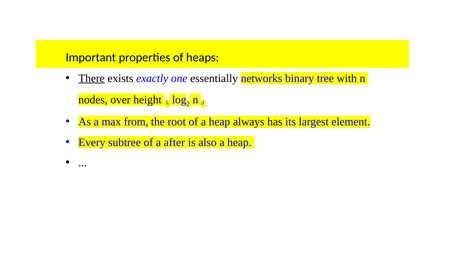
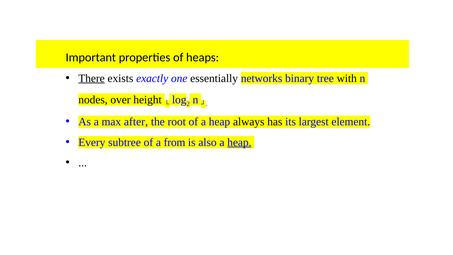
from: from -> after
after: after -> from
heap at (239, 142) underline: none -> present
